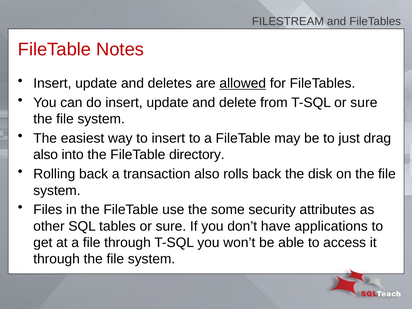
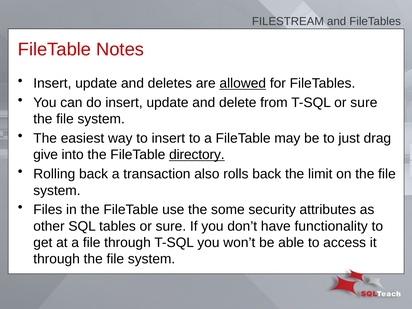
also at (46, 155): also -> give
directory underline: none -> present
disk: disk -> limit
applications: applications -> functionality
